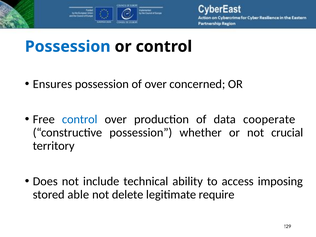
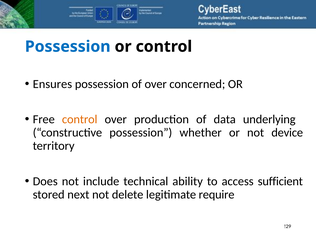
control at (80, 119) colour: blue -> orange
cooperate: cooperate -> underlying
crucial: crucial -> device
imposing: imposing -> sufficient
able: able -> next
